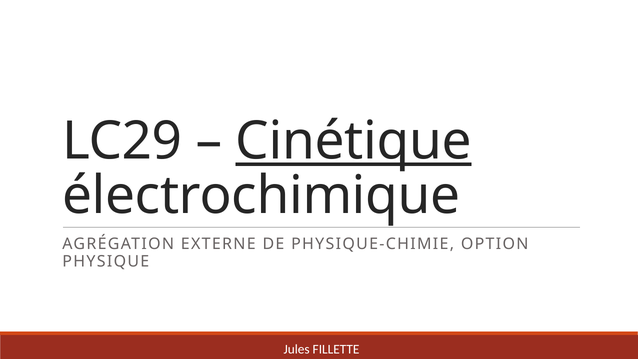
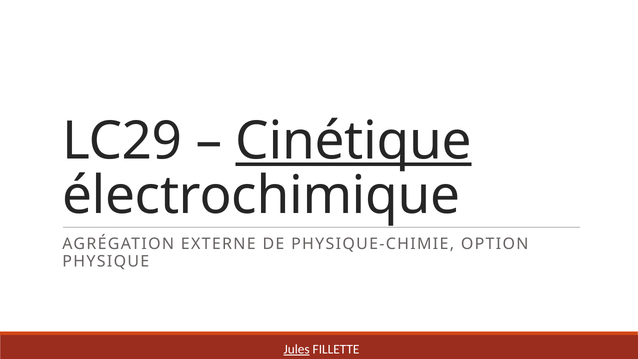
Jules underline: none -> present
